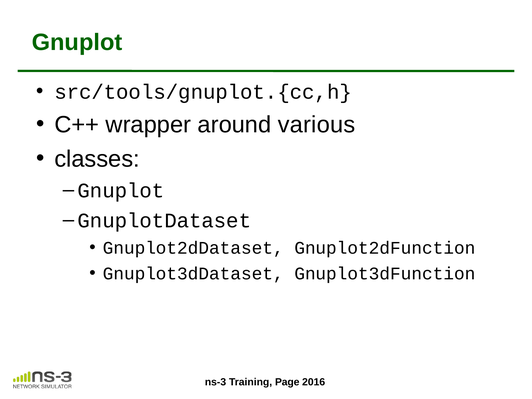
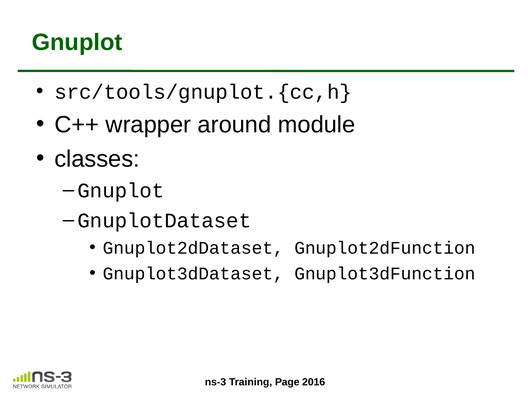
various: various -> module
